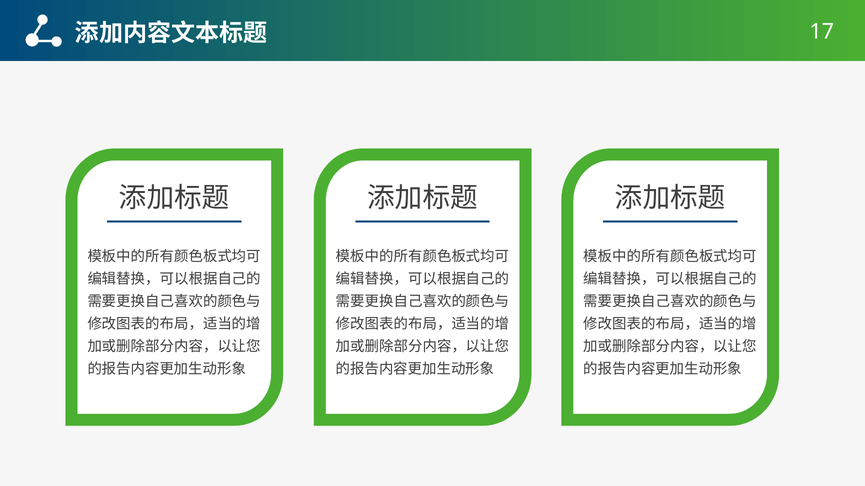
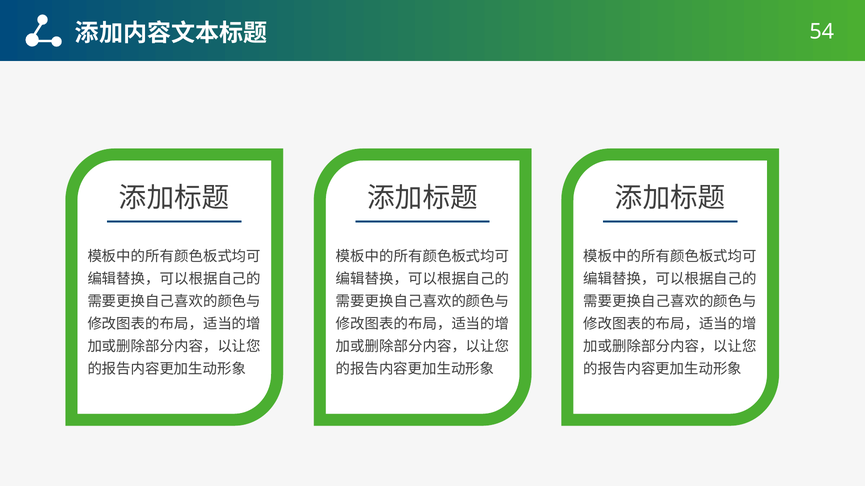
17: 17 -> 54
